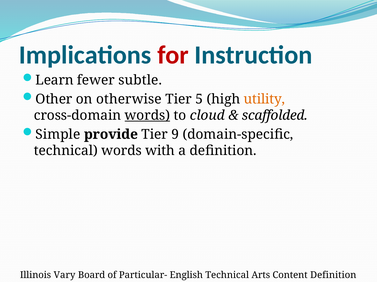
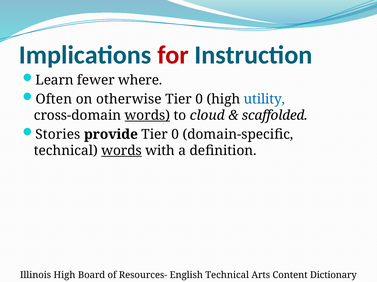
subtle: subtle -> where
Other: Other -> Often
5 at (199, 99): 5 -> 0
utility colour: orange -> blue
Simple: Simple -> Stories
provide Tier 9: 9 -> 0
words at (122, 151) underline: none -> present
Illinois Vary: Vary -> High
Particular-: Particular- -> Resources-
Content Definition: Definition -> Dictionary
